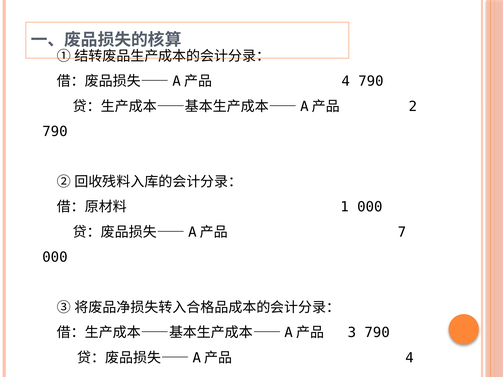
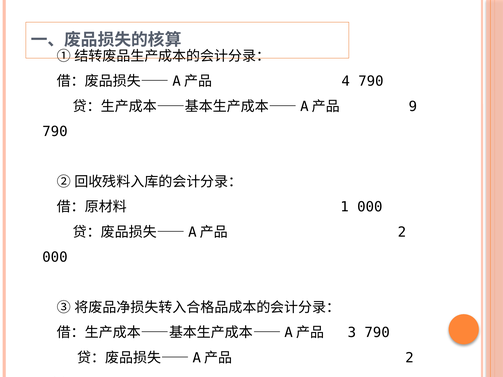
2: 2 -> 9
7 at (402, 232): 7 -> 2
4 at (409, 358): 4 -> 2
